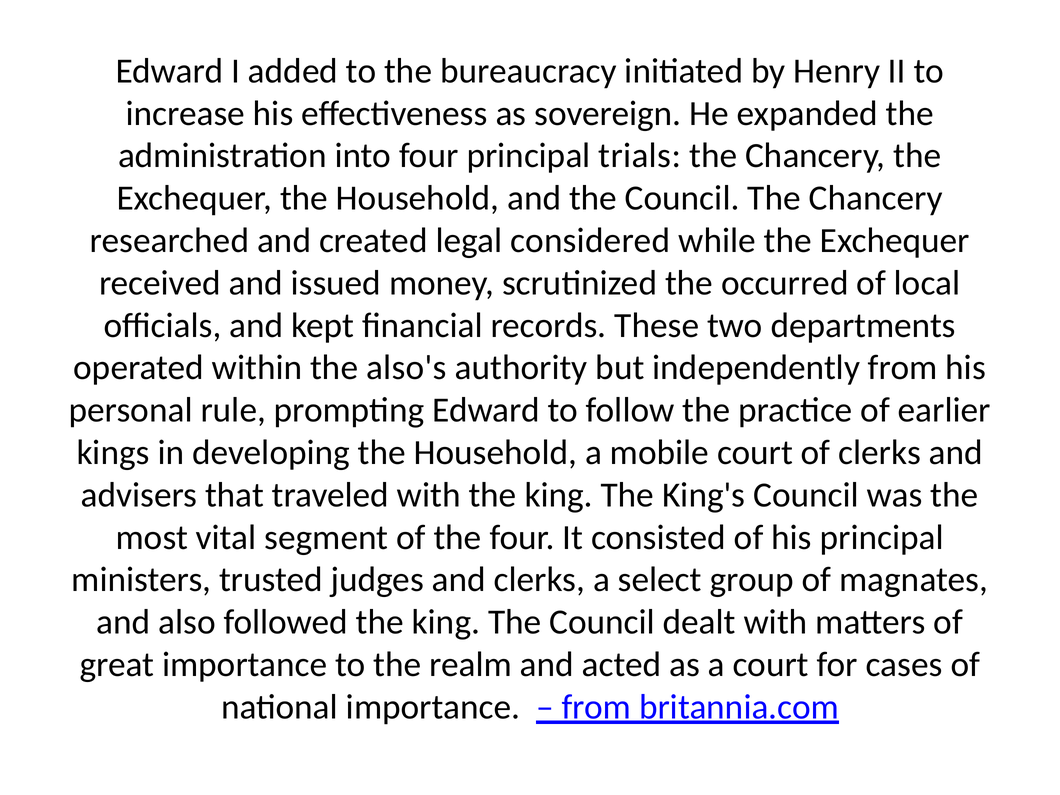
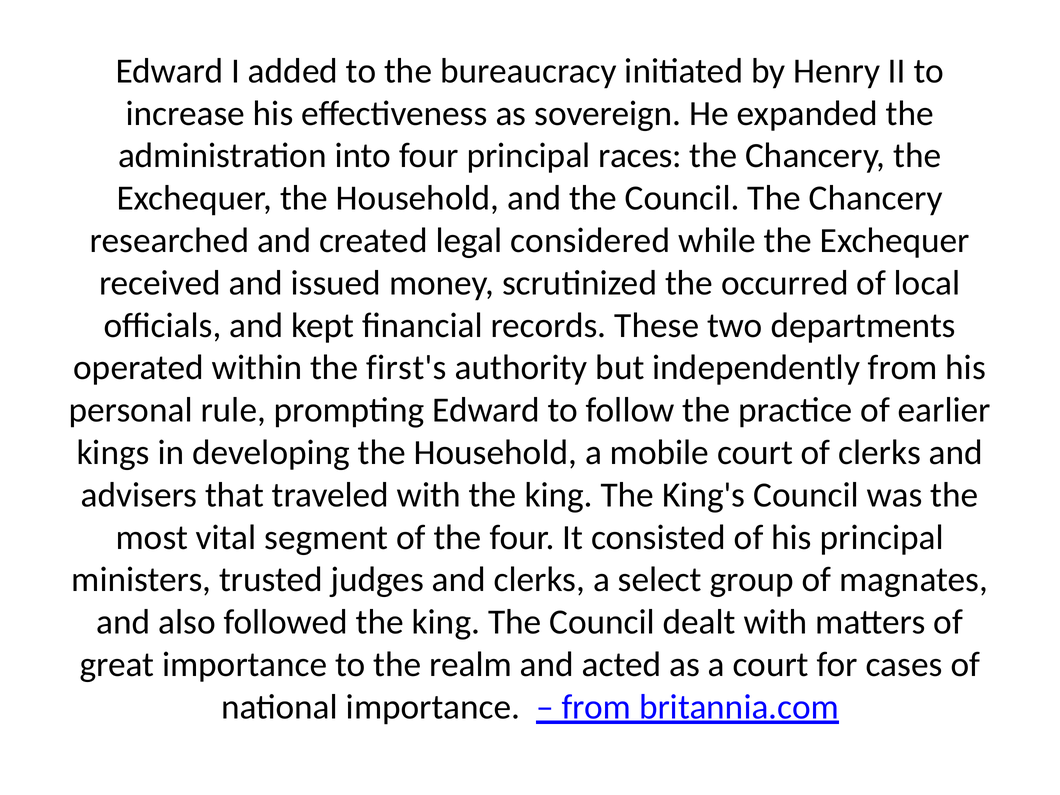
trials: trials -> races
also's: also's -> first's
